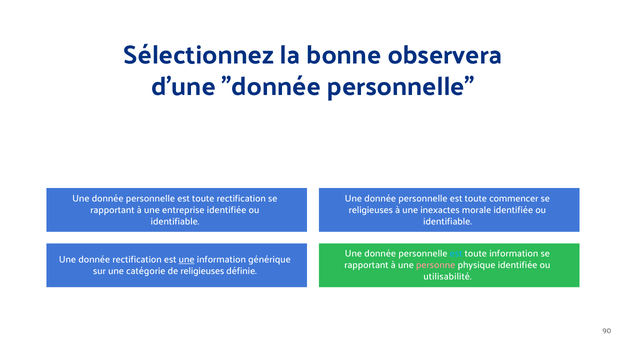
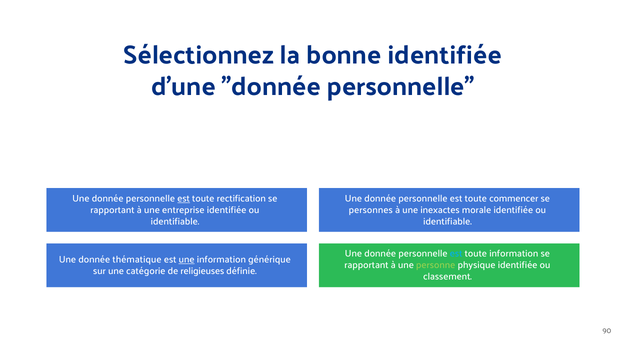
bonne observera: observera -> identifiée
est at (184, 199) underline: none -> present
religieuses at (371, 210): religieuses -> personnes
donnée rectification: rectification -> thématique
personne colour: pink -> light green
utilisabilité: utilisabilité -> classement
